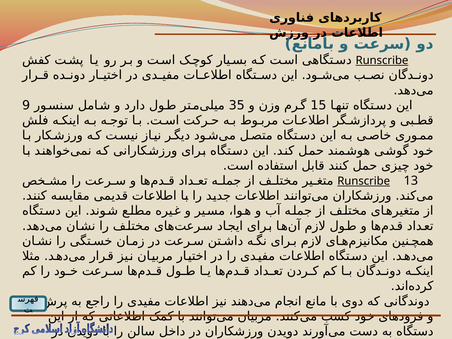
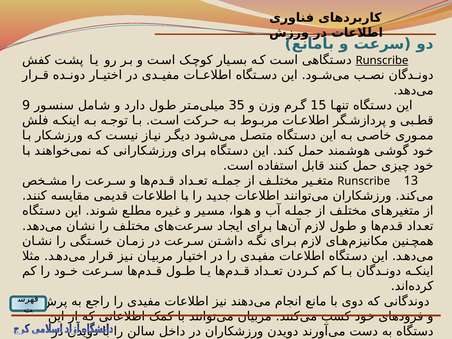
Runscribe at (364, 181) underline: present -> none
